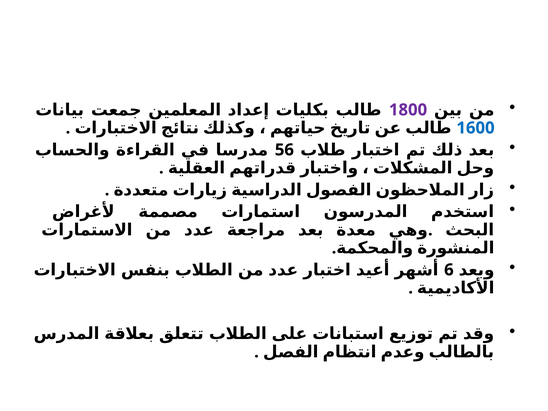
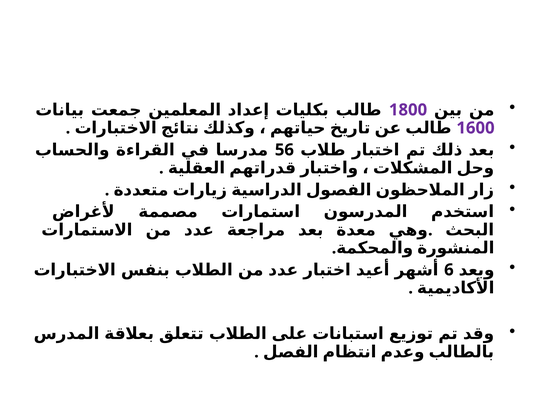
1600 colour: blue -> purple
